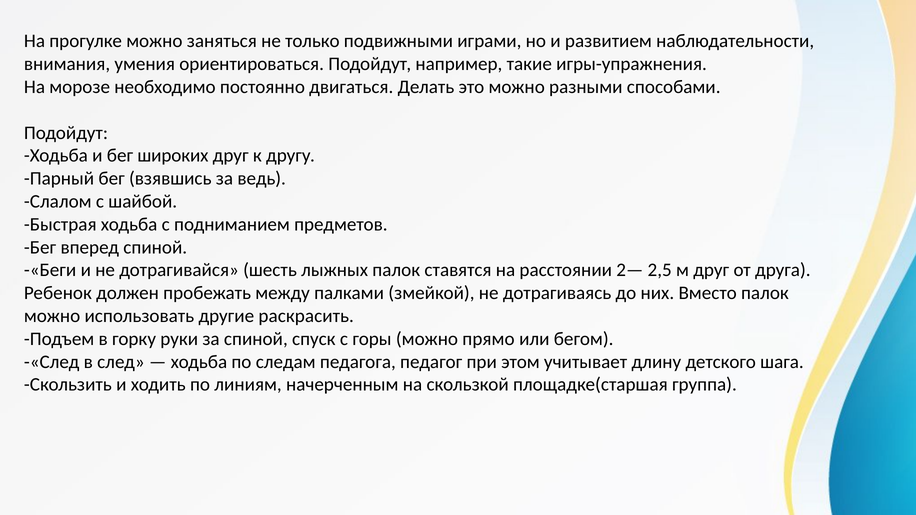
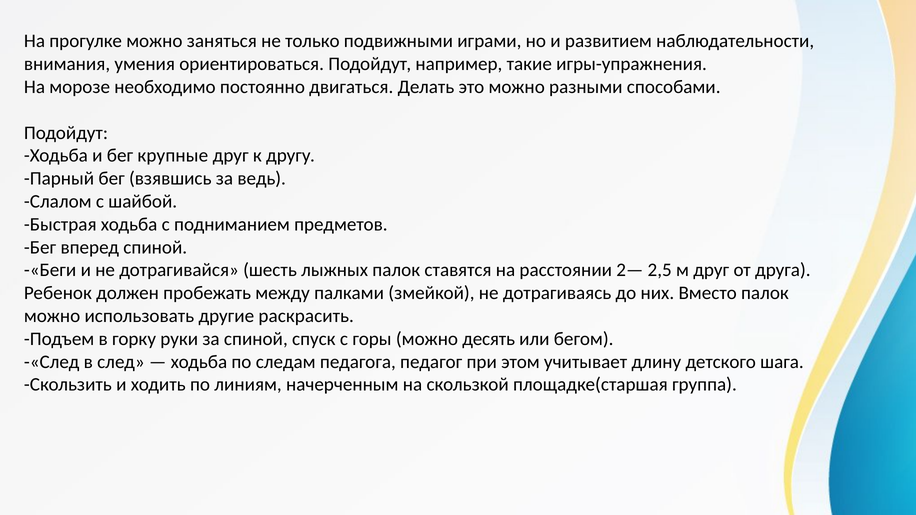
широких: широких -> крупные
прямо: прямо -> десять
